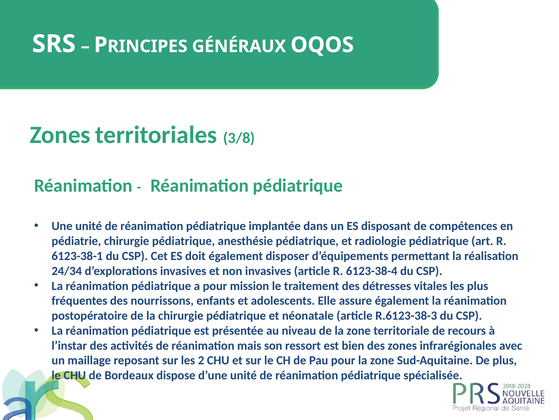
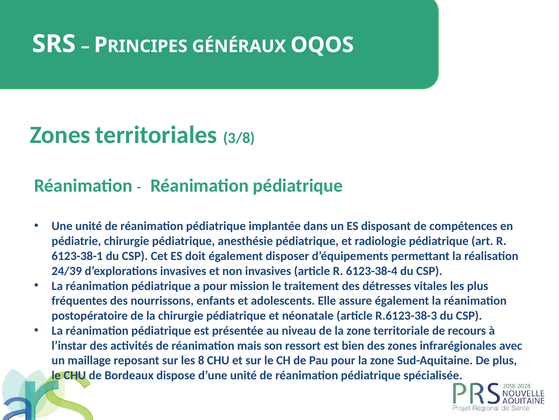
24/34: 24/34 -> 24/39
2: 2 -> 8
